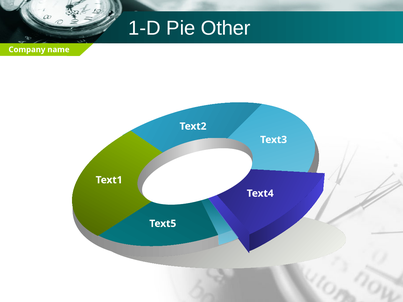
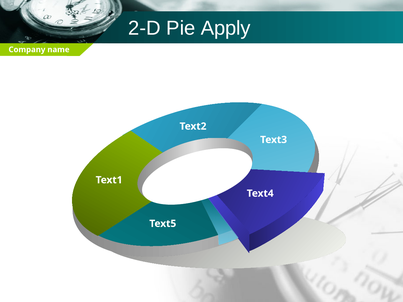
1-D: 1-D -> 2-D
Other: Other -> Apply
